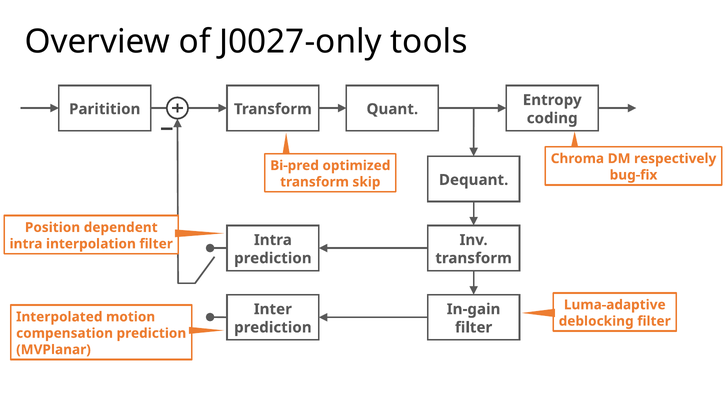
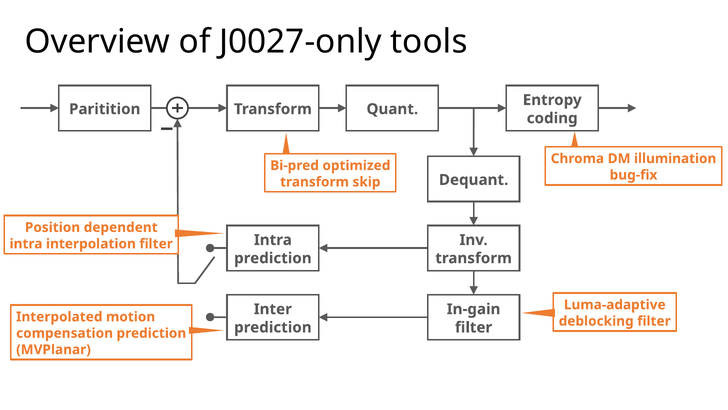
respectively: respectively -> illumination
